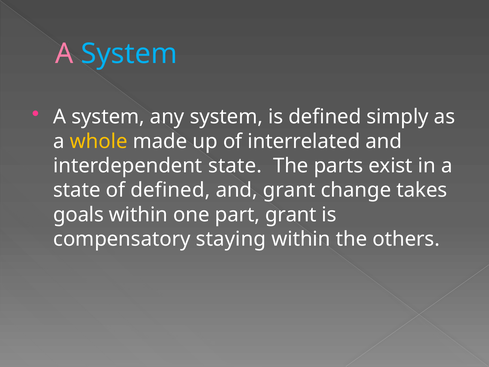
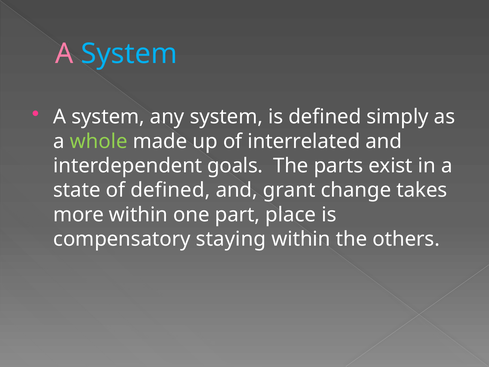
whole colour: yellow -> light green
interdependent state: state -> goals
goals: goals -> more
part grant: grant -> place
